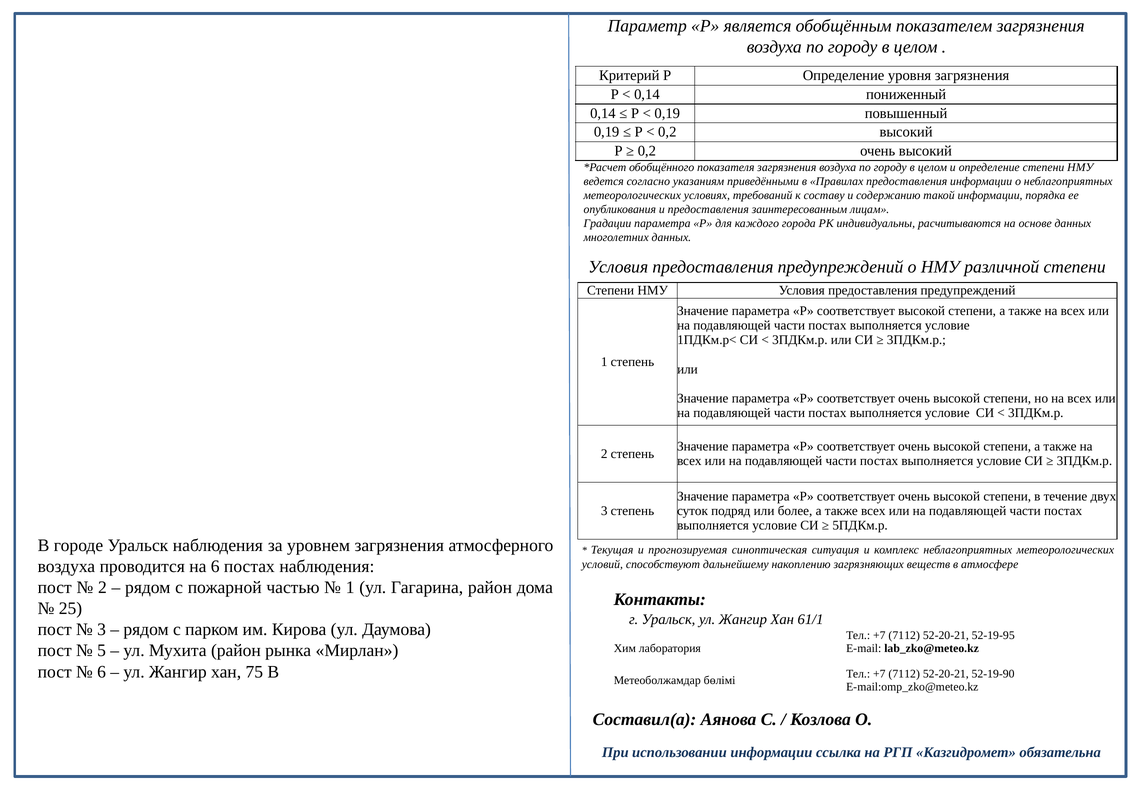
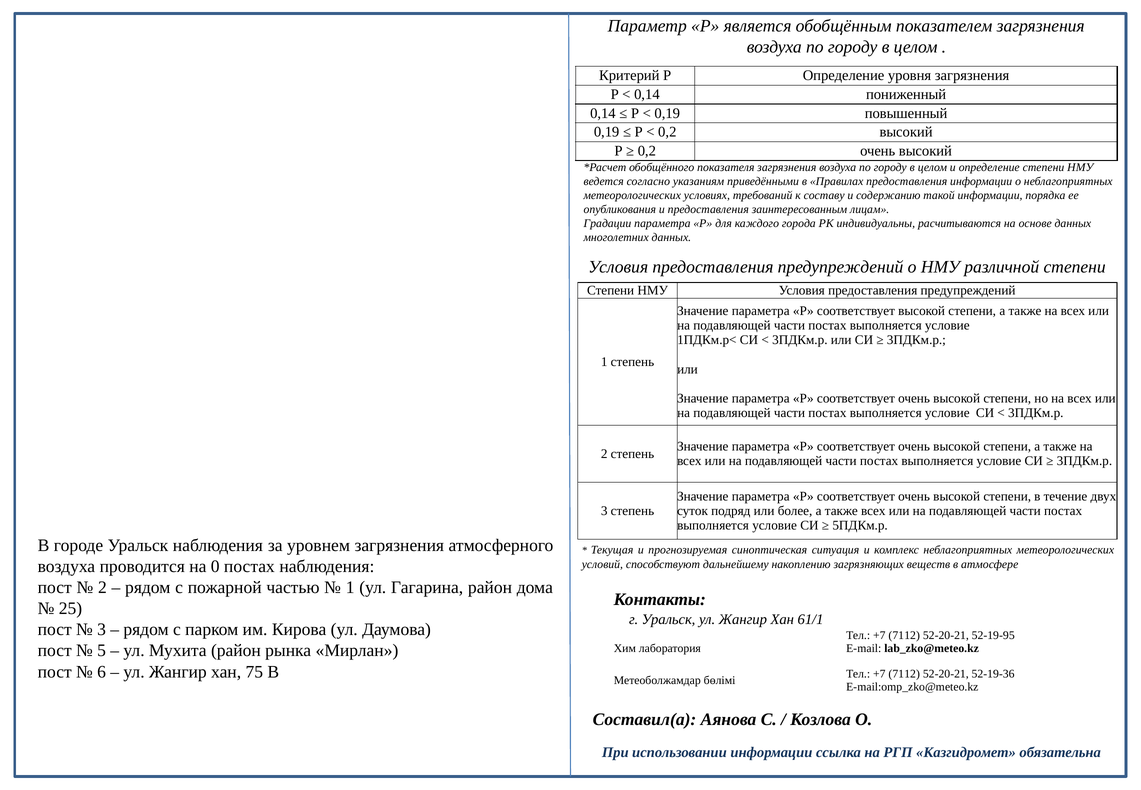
на 6: 6 -> 0
52-19-90: 52-19-90 -> 52-19-36
